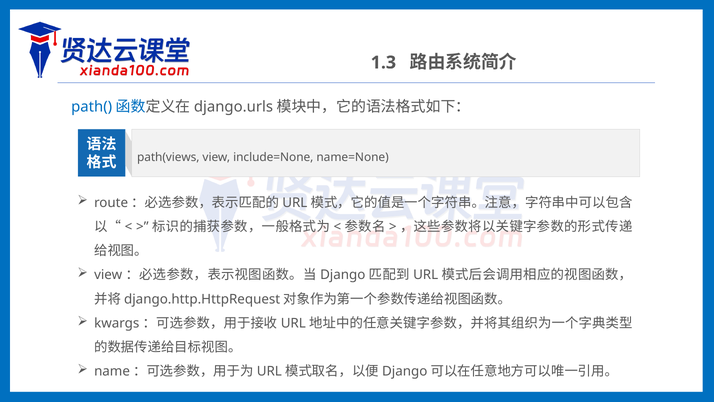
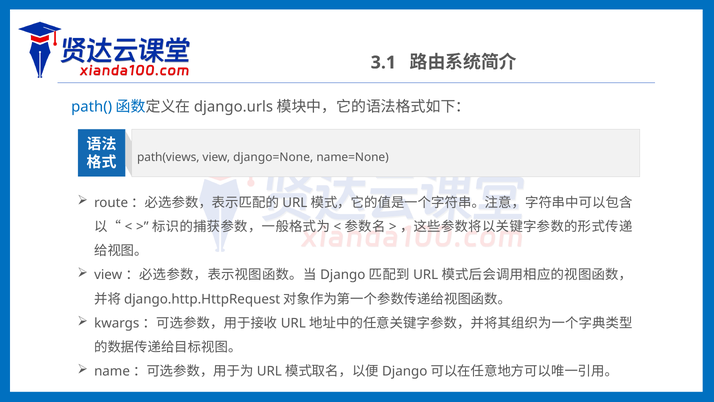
1.3: 1.3 -> 3.1
include=None: include=None -> django=None
